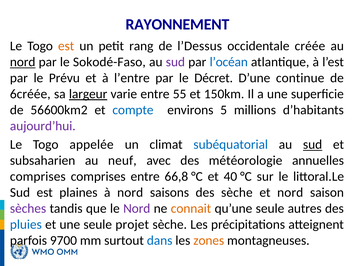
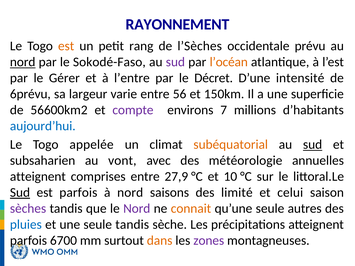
l’Dessus: l’Dessus -> l’Sèches
créée: créée -> prévu
l’océan colour: blue -> orange
Prévu: Prévu -> Gérer
continue: continue -> intensité
6créée: 6créée -> 6prévu
largeur underline: present -> none
55: 55 -> 56
compte colour: blue -> purple
5: 5 -> 7
aujourd’hui colour: purple -> blue
subéquatorial colour: blue -> orange
neuf: neuf -> vont
comprises at (38, 177): comprises -> atteignent
66,8: 66,8 -> 27,9
40: 40 -> 10
Sud at (20, 193) underline: none -> present
est plaines: plaines -> parfois
des sèche: sèche -> limité
et nord: nord -> celui
seule projet: projet -> tandis
9700: 9700 -> 6700
dans colour: blue -> orange
zones colour: orange -> purple
